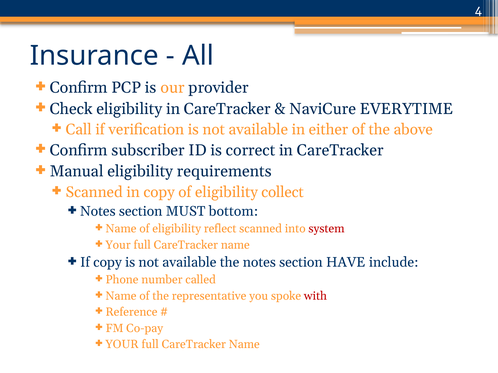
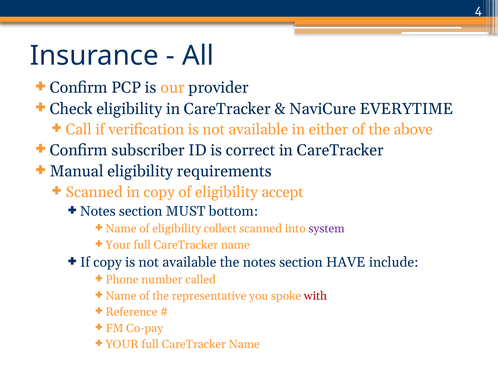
collect: collect -> accept
reflect: reflect -> collect
system colour: red -> purple
